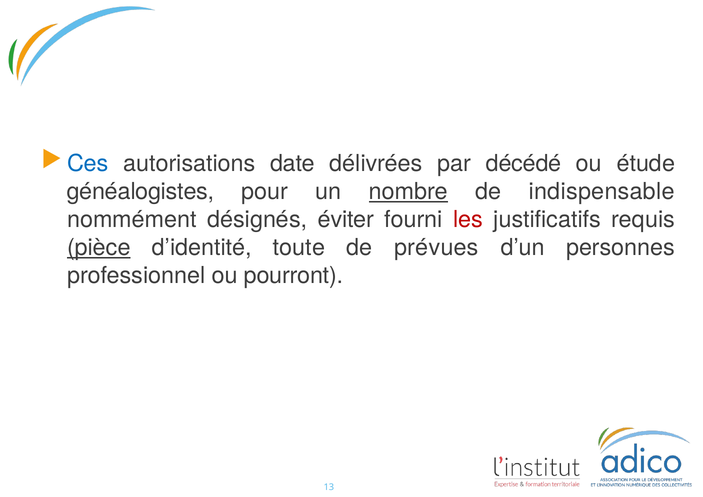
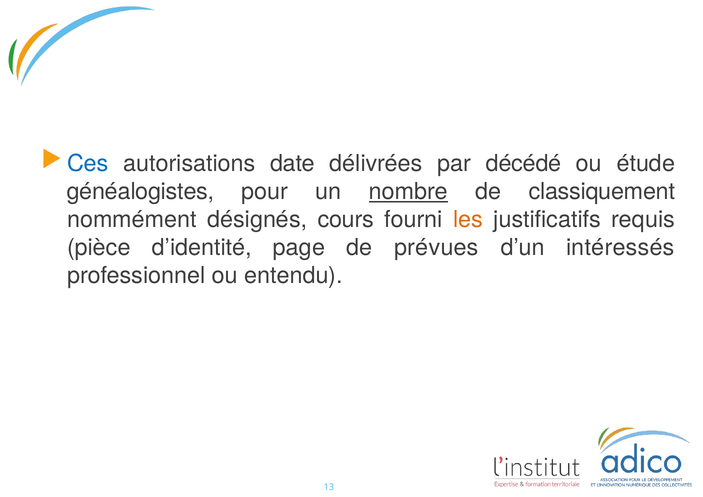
indispensable: indispensable -> classiquement
éviter: éviter -> cours
les colour: red -> orange
pièce underline: present -> none
toute: toute -> page
personnes: personnes -> intéressés
pourront: pourront -> entendu
